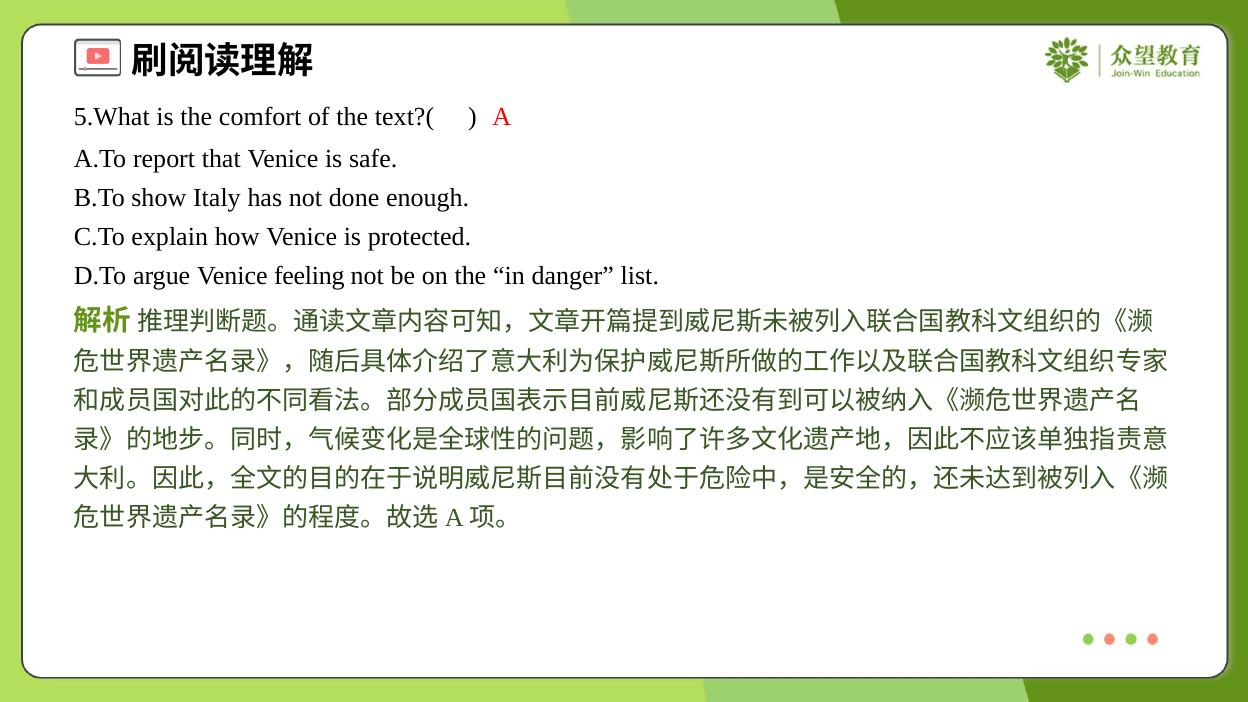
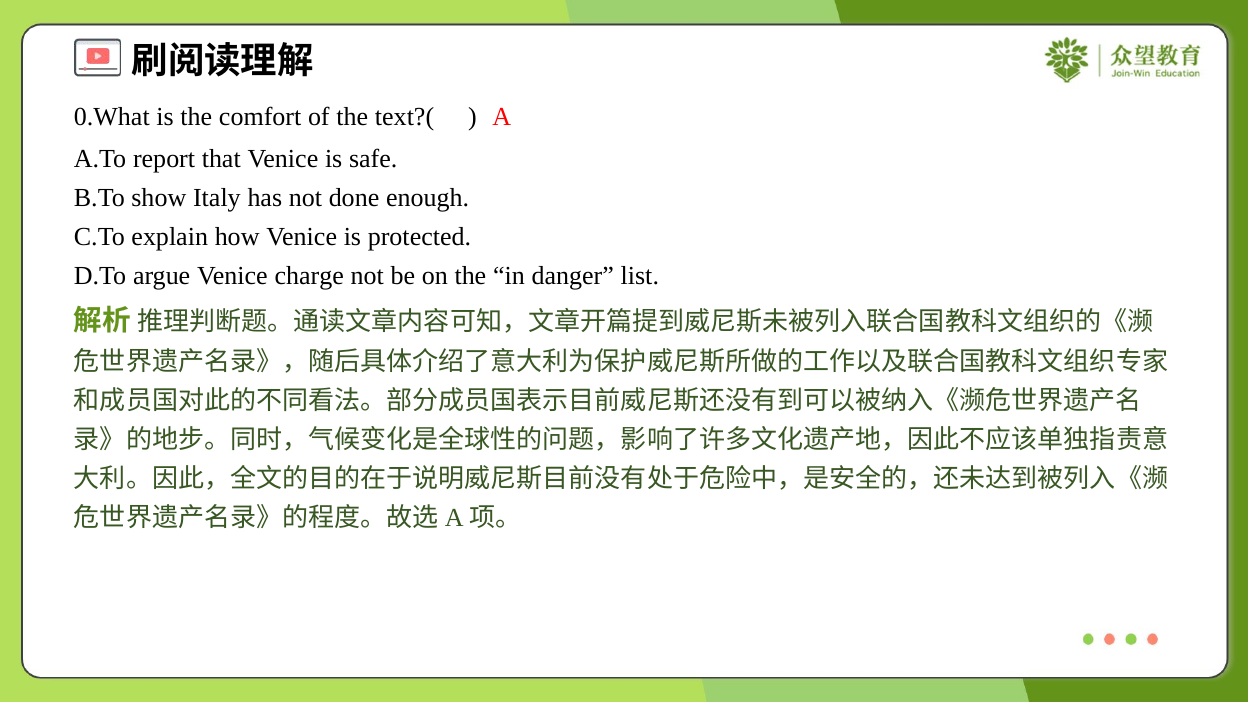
5.What: 5.What -> 0.What
feeling: feeling -> charge
